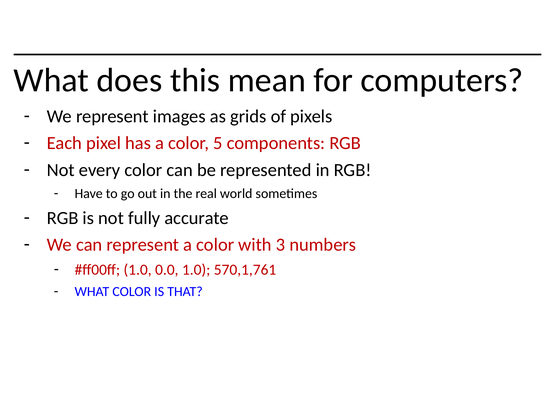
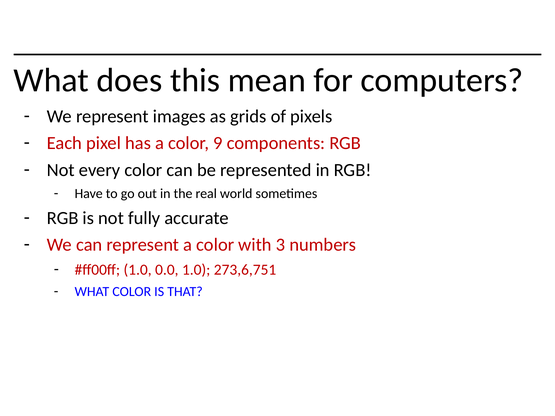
5: 5 -> 9
570,1,761: 570,1,761 -> 273,6,751
